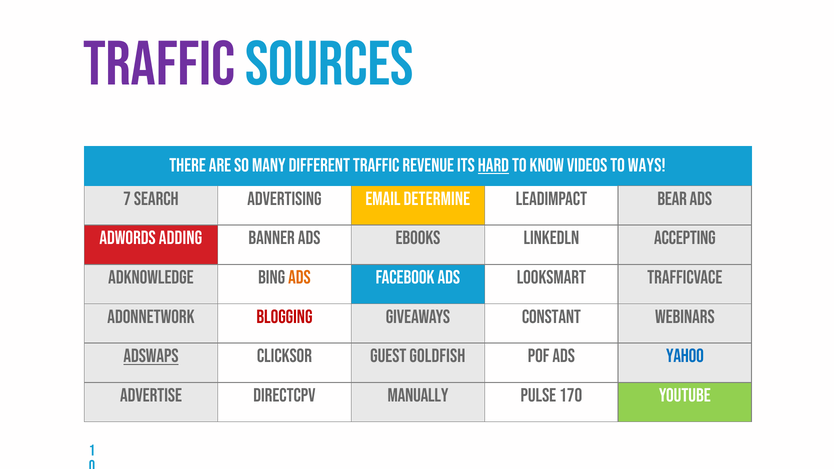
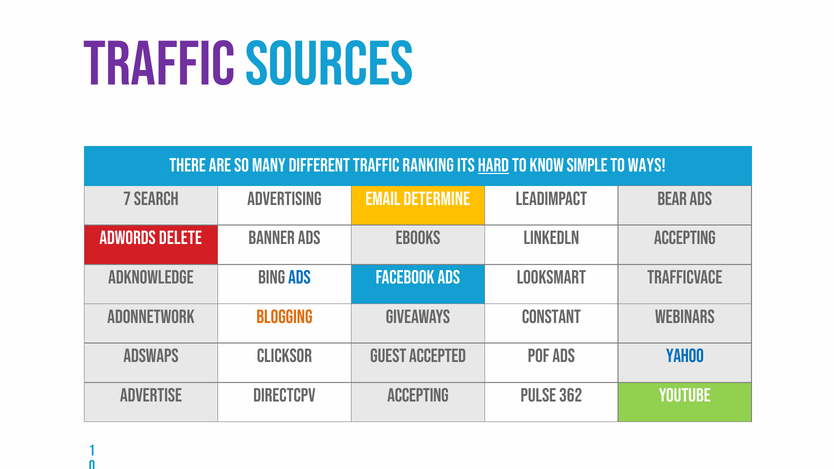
revenue: revenue -> ranking
videos: videos -> simple
adding: adding -> delete
ads at (299, 278) colour: orange -> blue
blogging colour: red -> orange
adswaps underline: present -> none
goldfish: goldfish -> accepted
Directcpv manually: manually -> accepting
170: 170 -> 362
